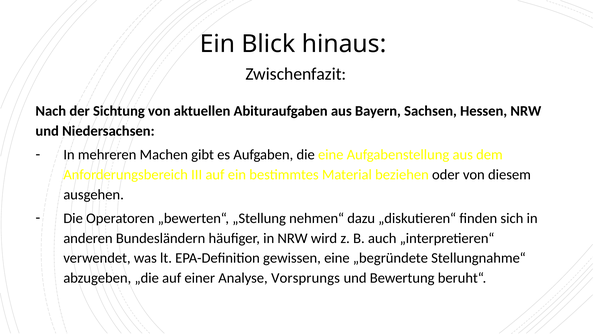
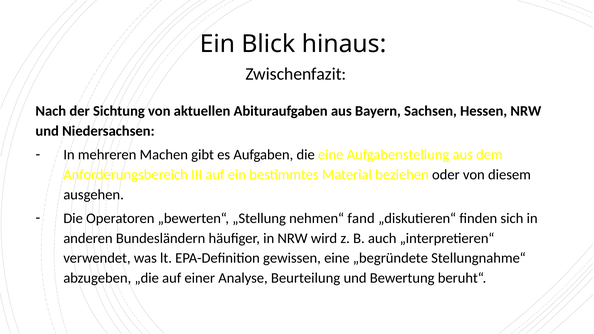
dazu: dazu -> fand
Vorsprungs: Vorsprungs -> Beurteilung
